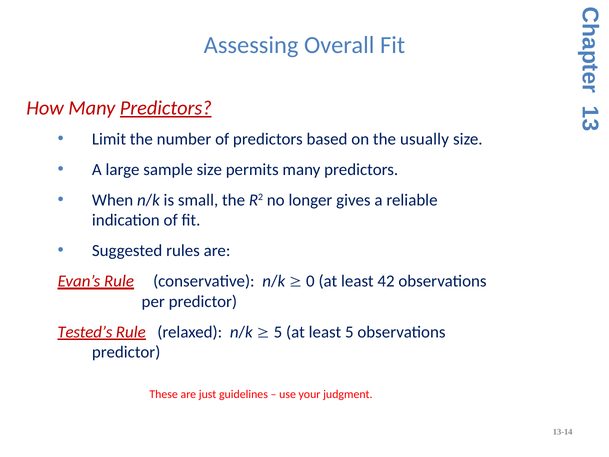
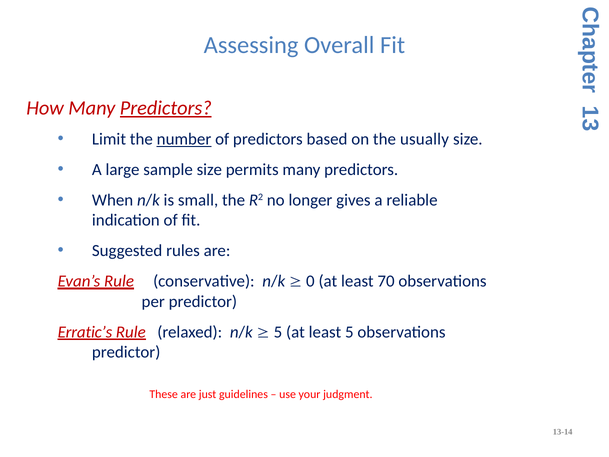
number underline: none -> present
42: 42 -> 70
Tested’s: Tested’s -> Erratic’s
